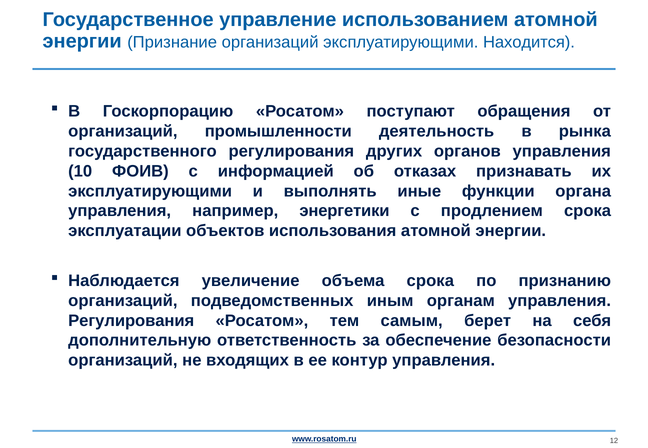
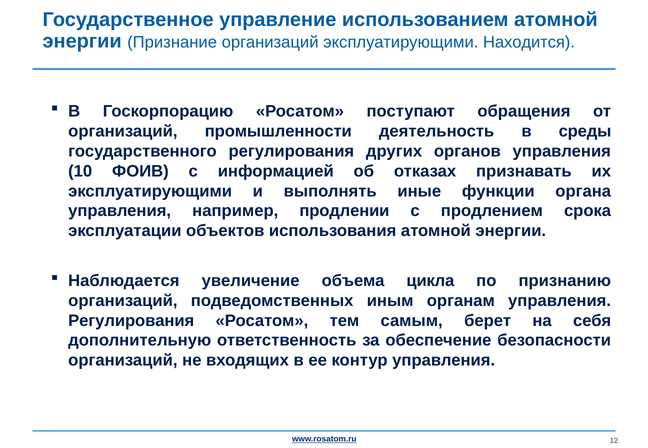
рынка: рынка -> среды
энергетики: энергетики -> продлении
объема срока: срока -> цикла
